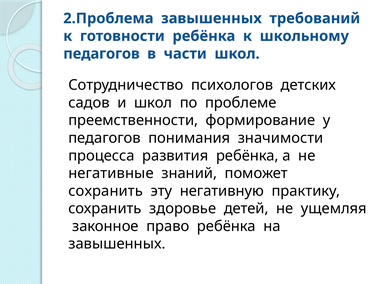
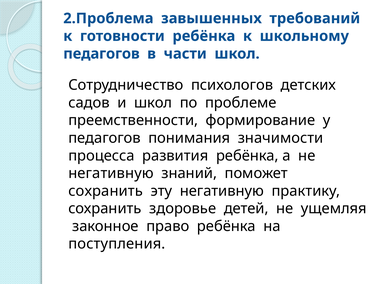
негативные at (111, 173): негативные -> негативную
завышенных at (117, 244): завышенных -> поступления
